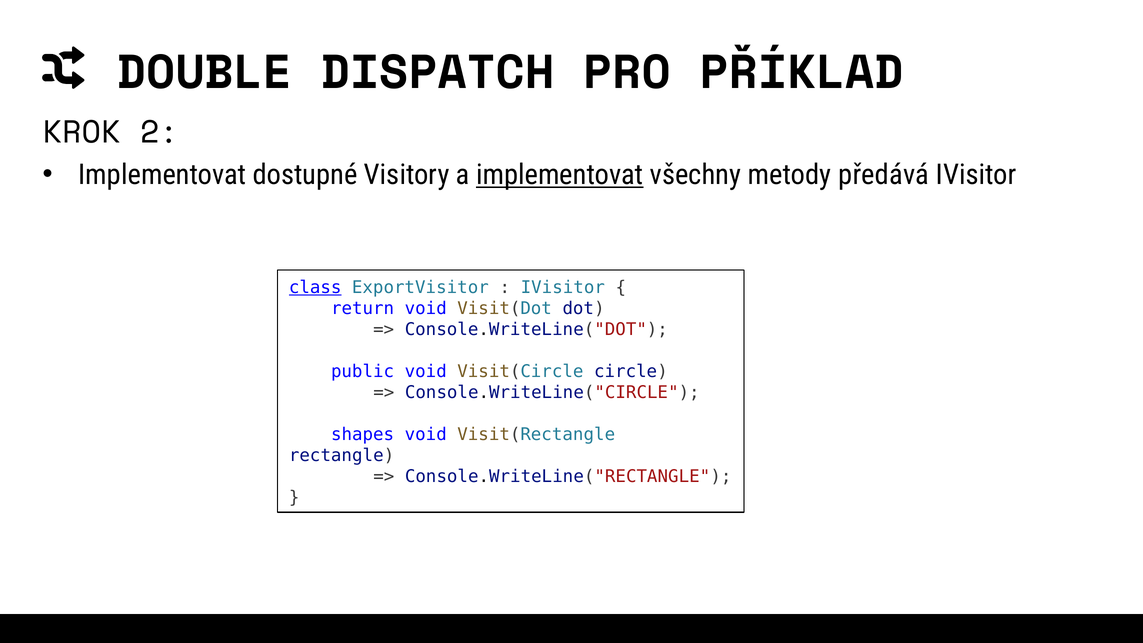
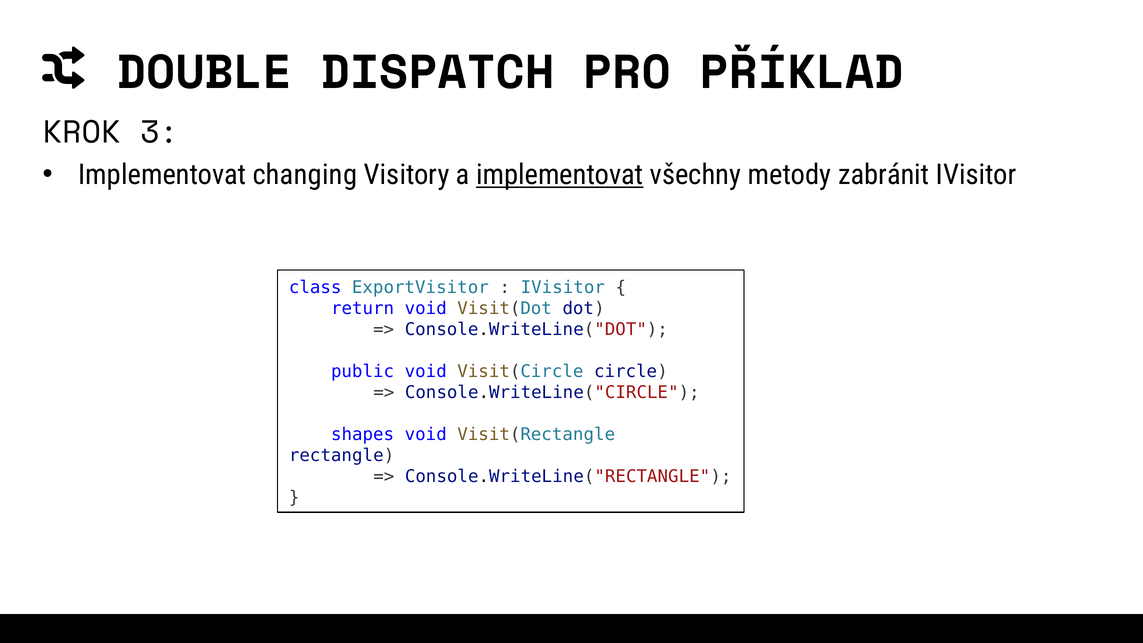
2: 2 -> 3
dostupné: dostupné -> changing
předává: předává -> zabránit
class underline: present -> none
